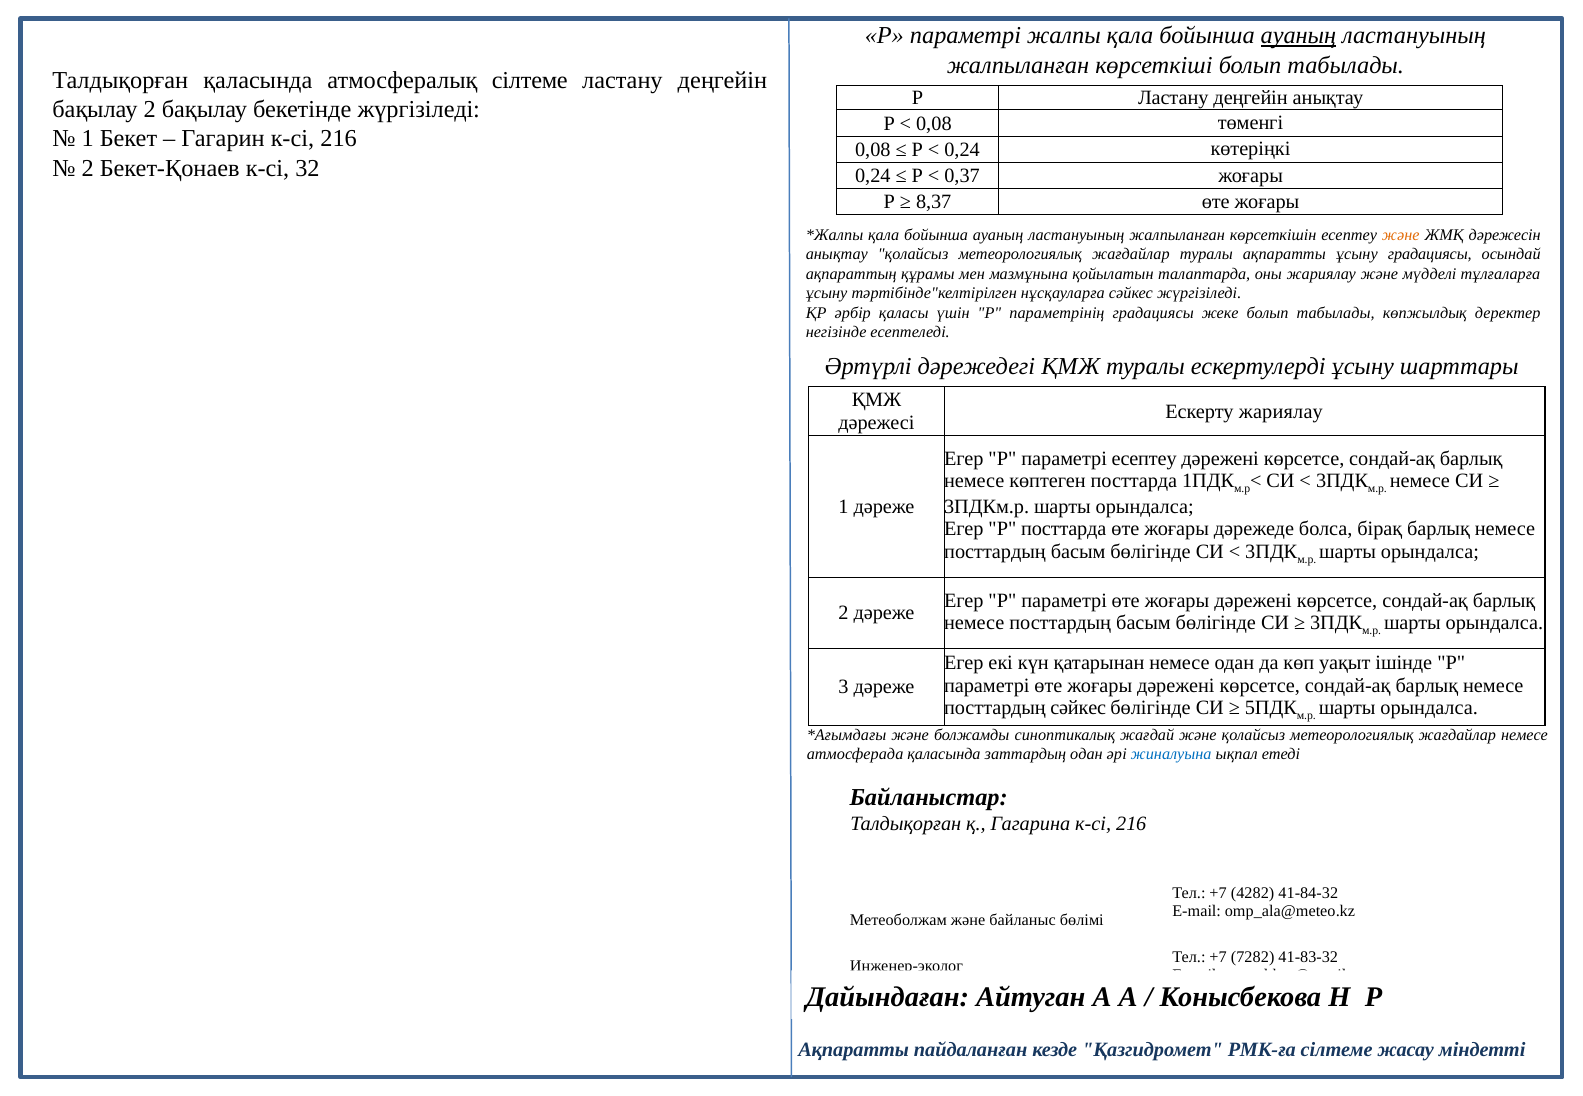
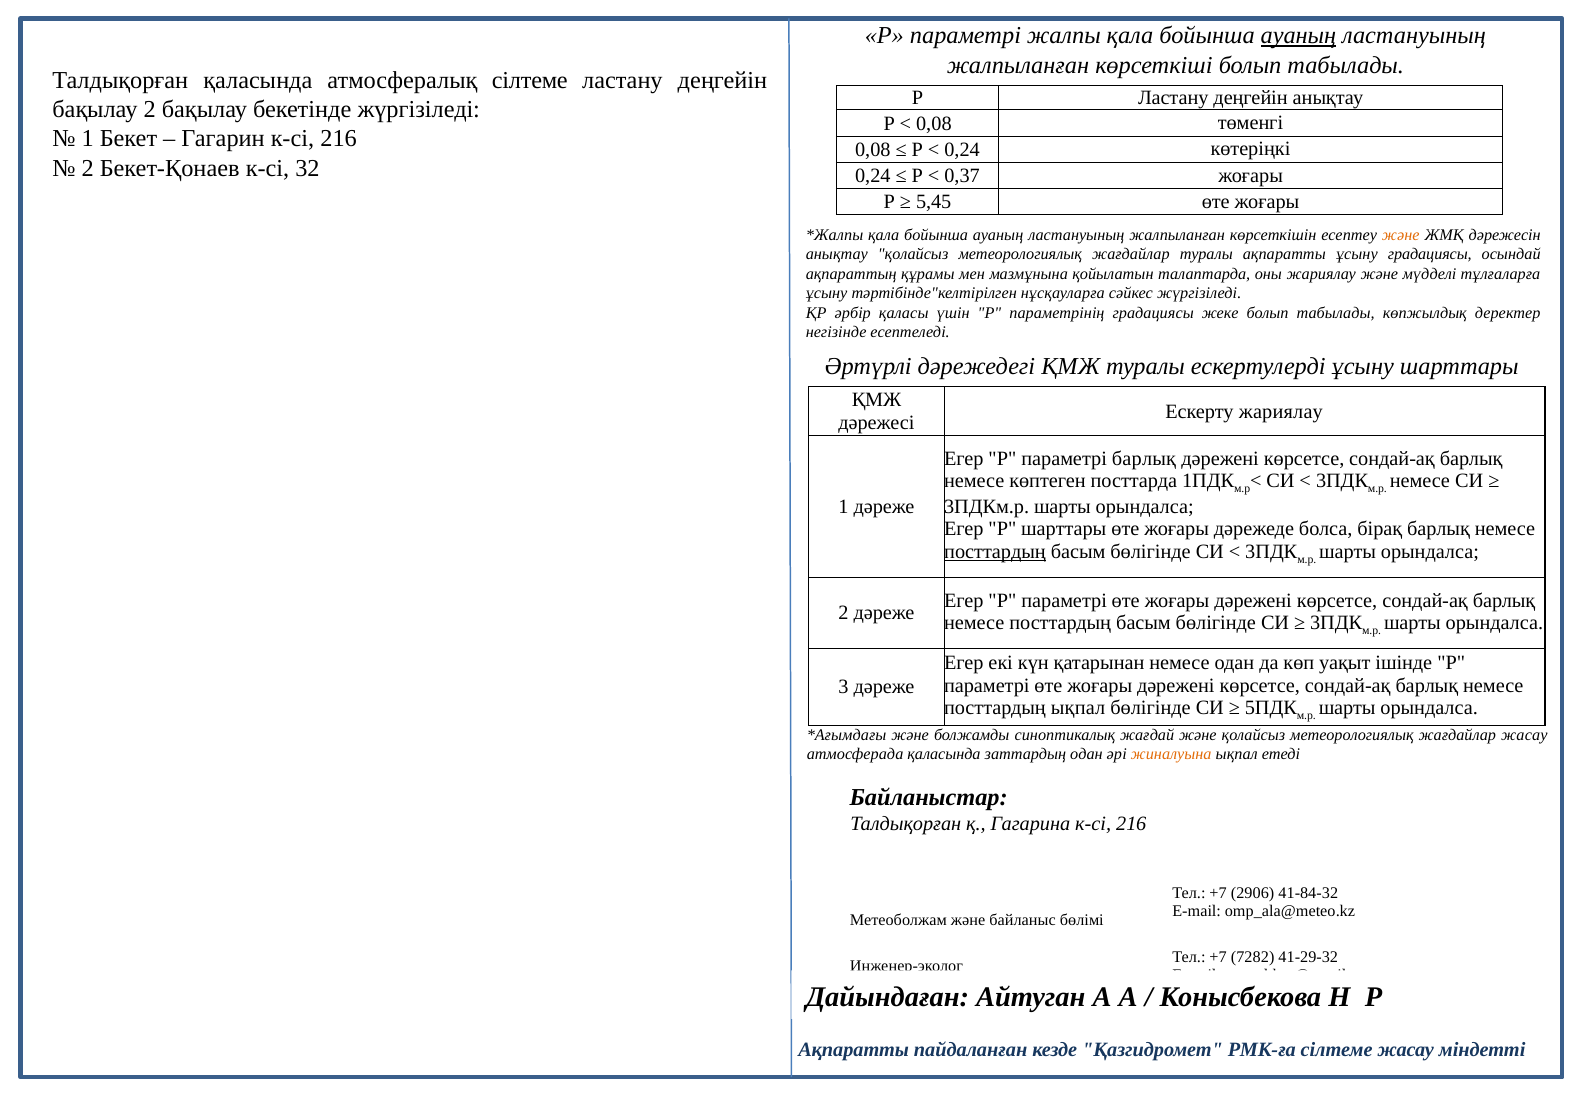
8,37: 8,37 -> 5,45
параметрі есептеу: есептеу -> барлық
P посттарда: посттарда -> шарттары
посттардың at (995, 551) underline: none -> present
посттардың сәйкес: сәйкес -> ықпал
жағдайлар немесе: немесе -> жасау
жиналуына colour: blue -> orange
4282: 4282 -> 2906
41-83-32: 41-83-32 -> 41-29-32
